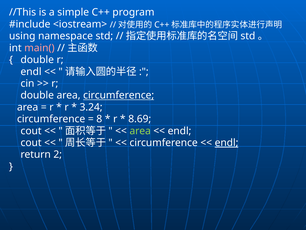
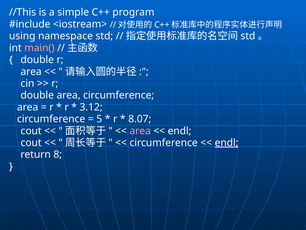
endl at (31, 71): endl -> area
circumference at (119, 95) underline: present -> none
3.24: 3.24 -> 3.12
8: 8 -> 5
8.69: 8.69 -> 8.07
area at (140, 131) colour: light green -> pink
2: 2 -> 8
